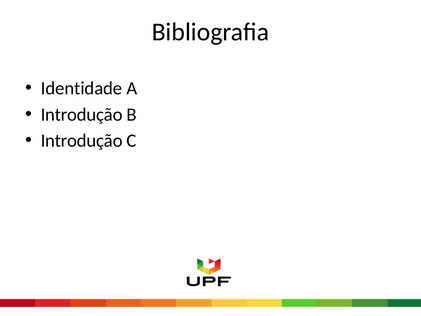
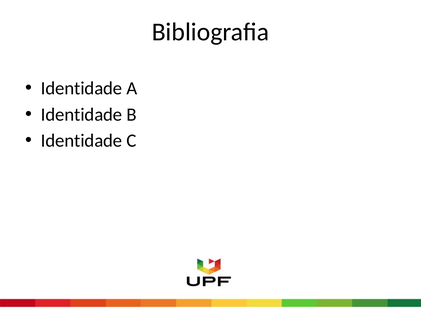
Introdução at (82, 114): Introdução -> Identidade
Introdução at (82, 141): Introdução -> Identidade
